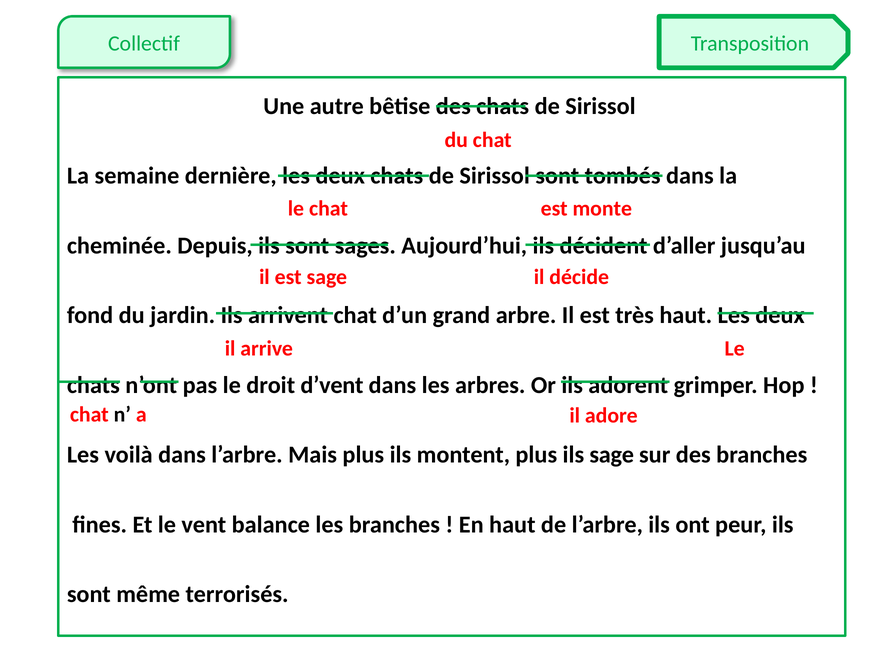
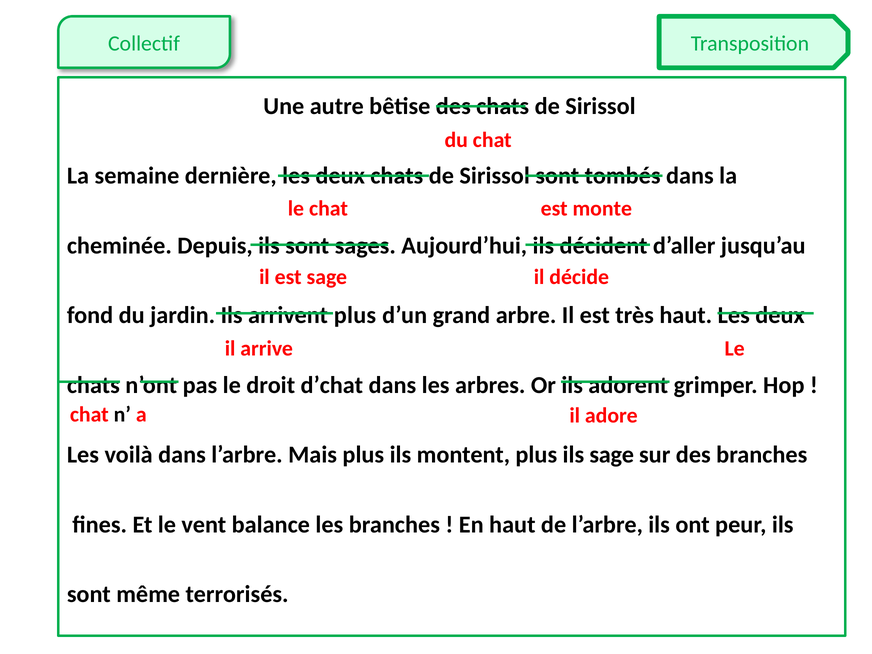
arrivent chat: chat -> plus
d’vent: d’vent -> d’chat
